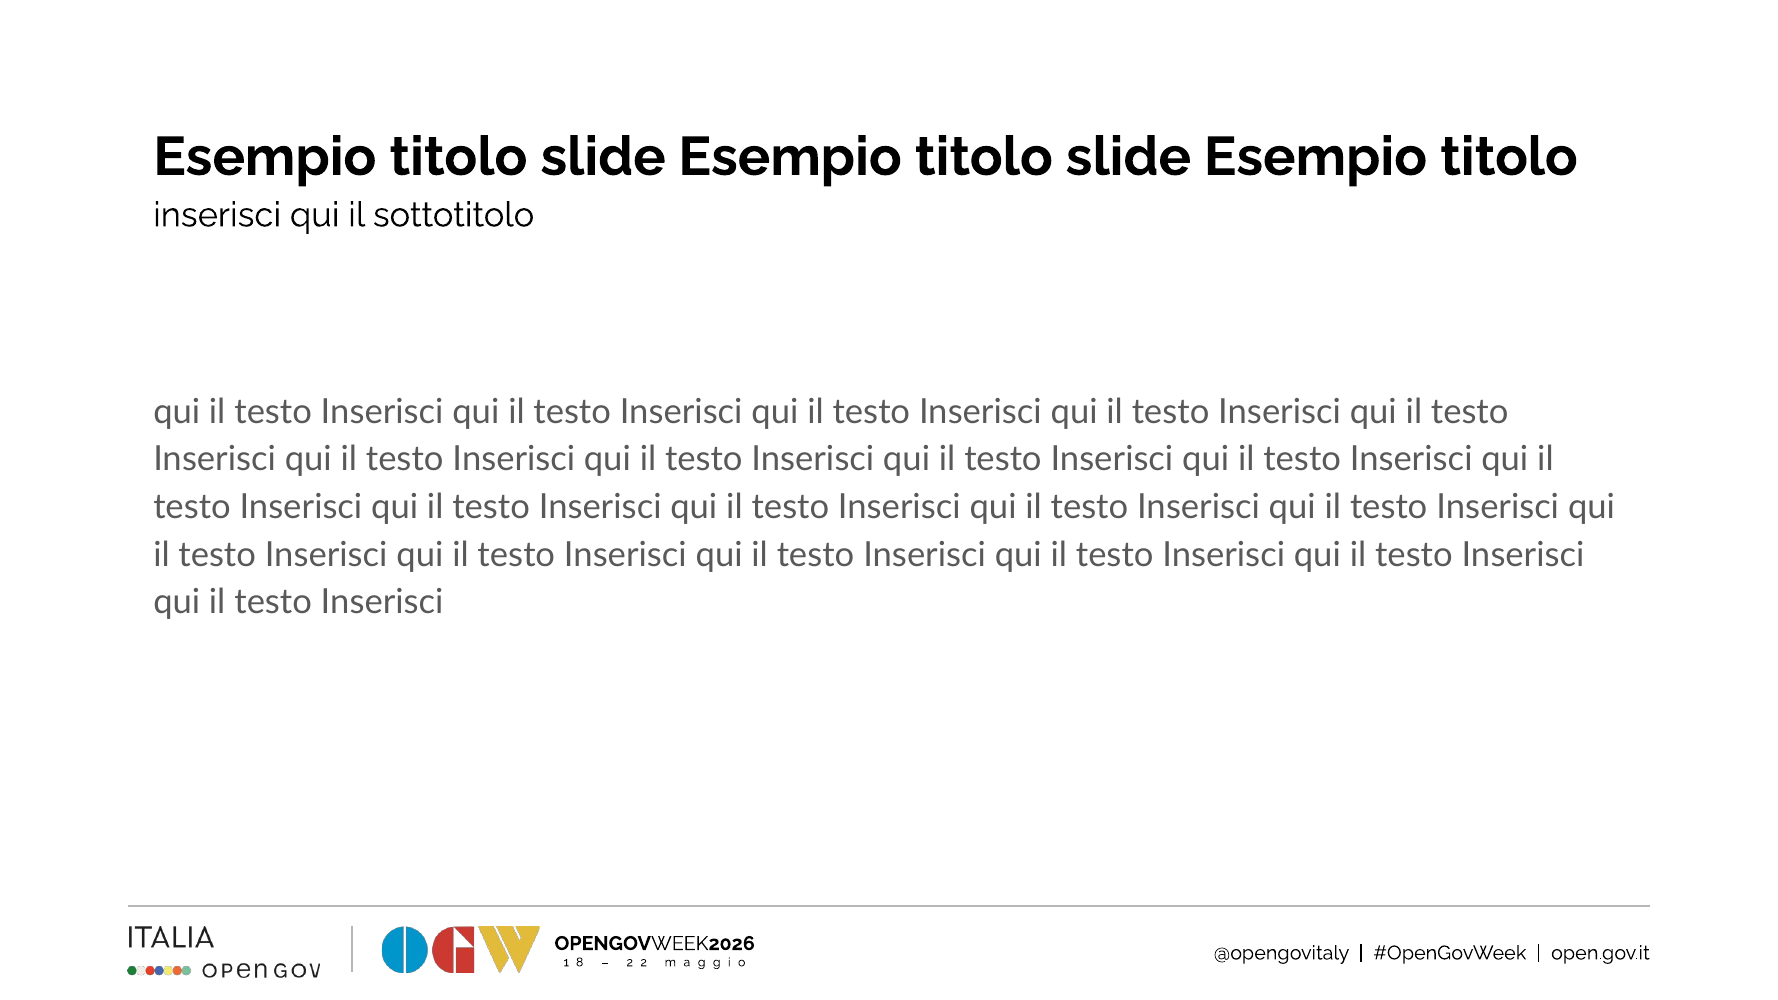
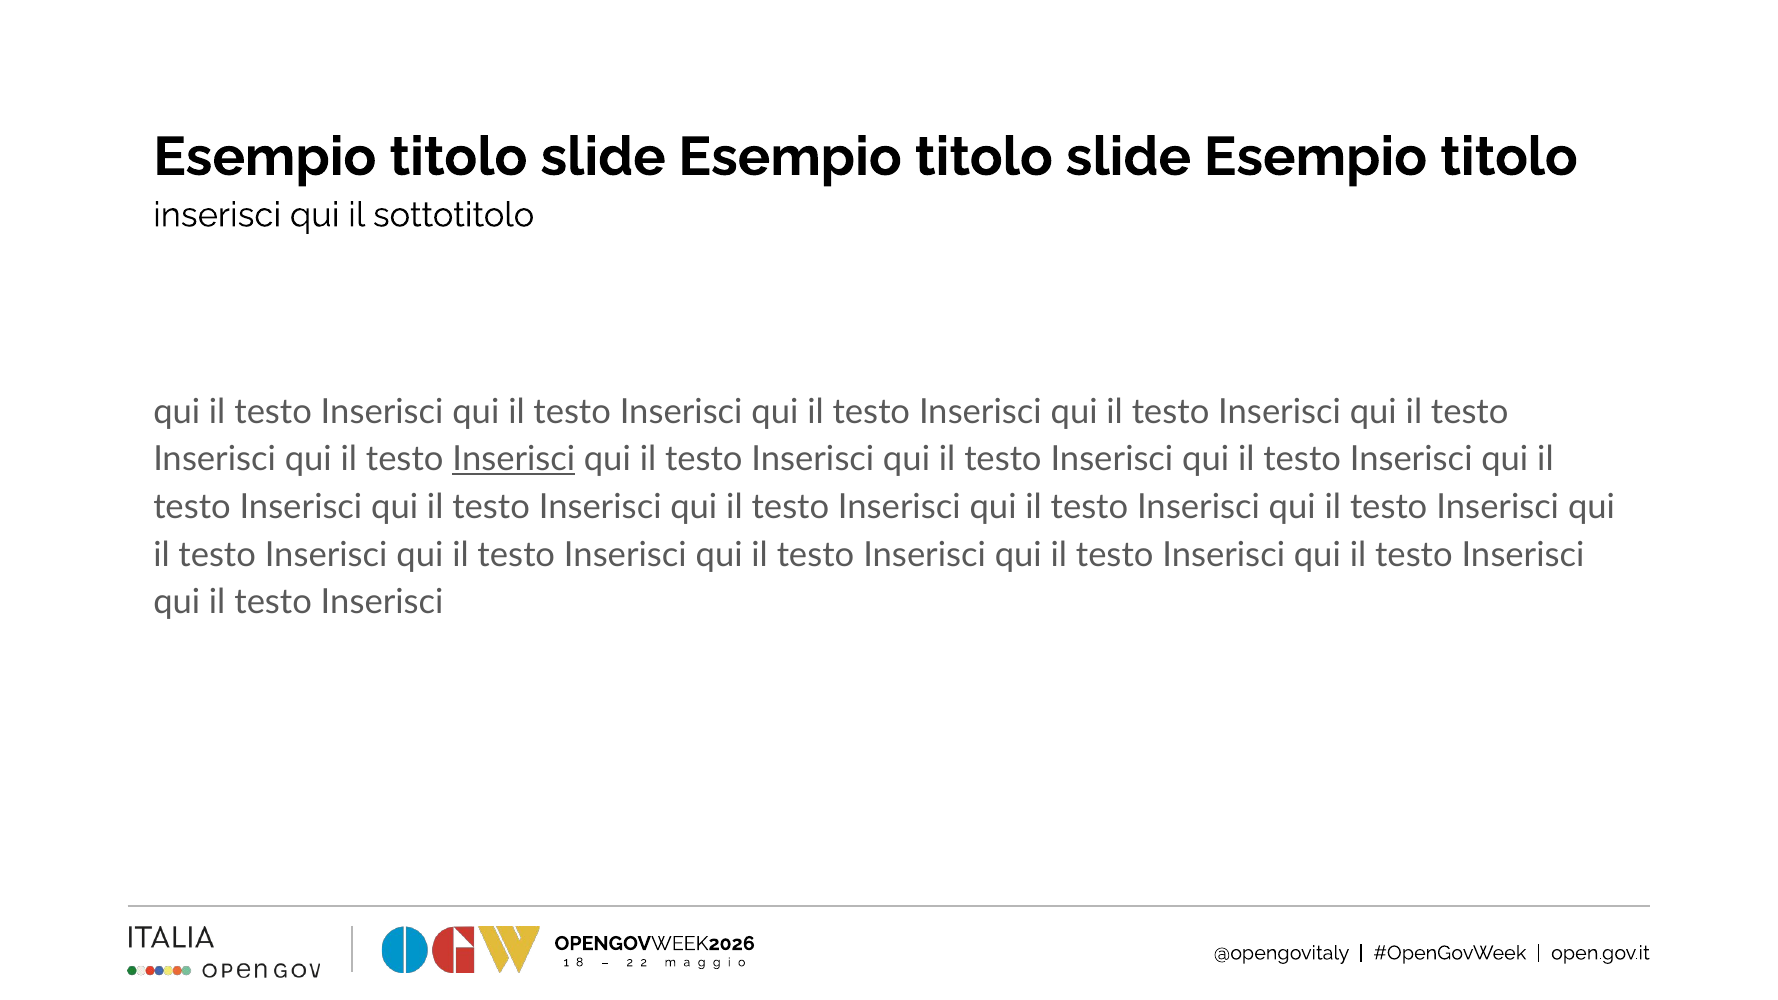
Inserisci at (514, 460) underline: none -> present
